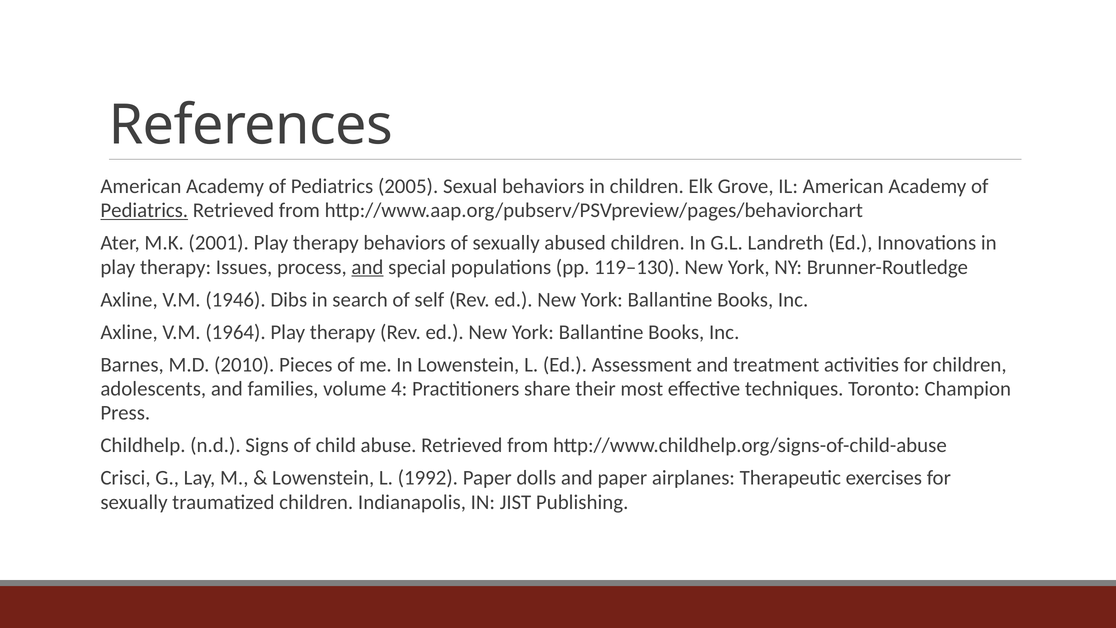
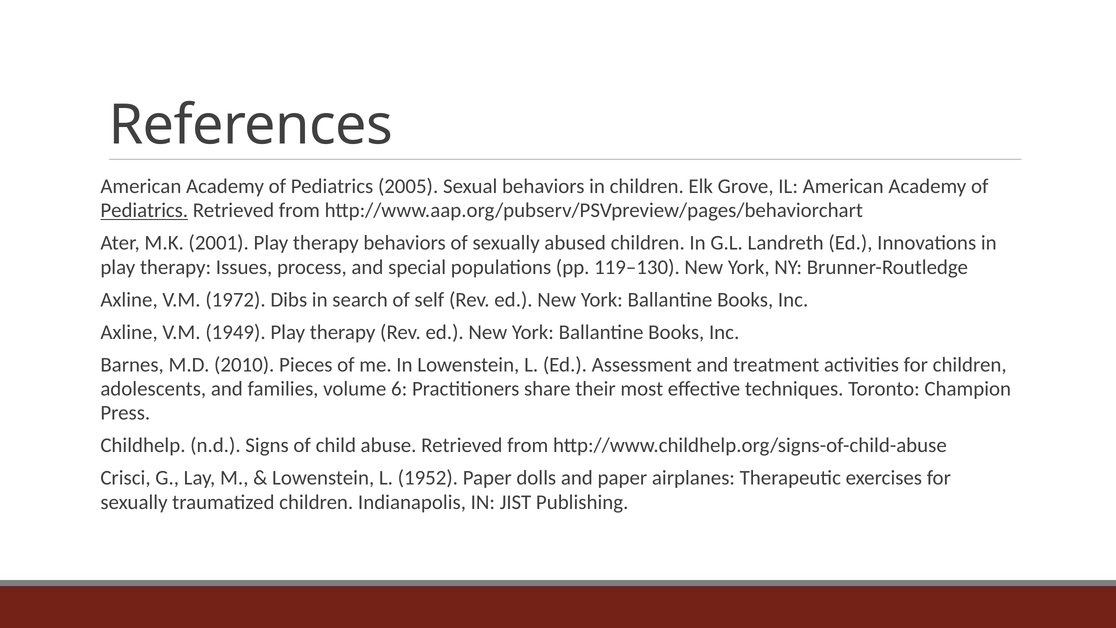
and at (367, 267) underline: present -> none
1946: 1946 -> 1972
1964: 1964 -> 1949
4: 4 -> 6
1992: 1992 -> 1952
